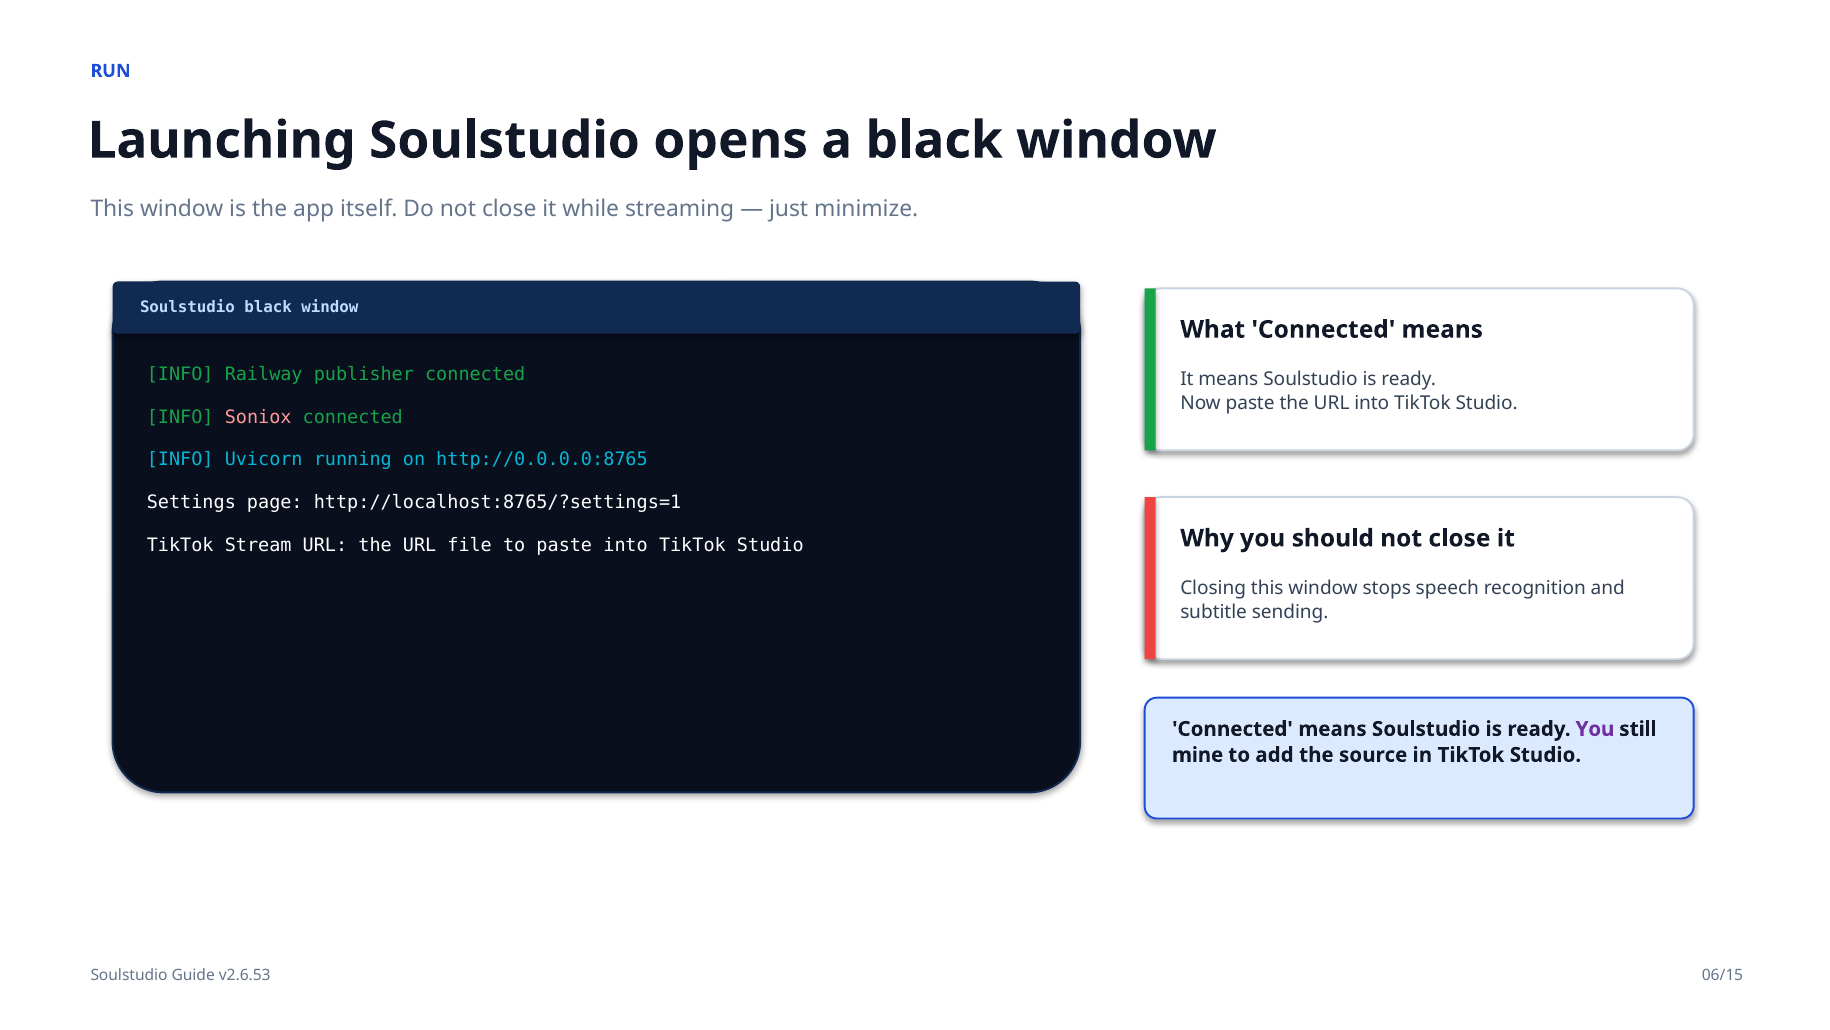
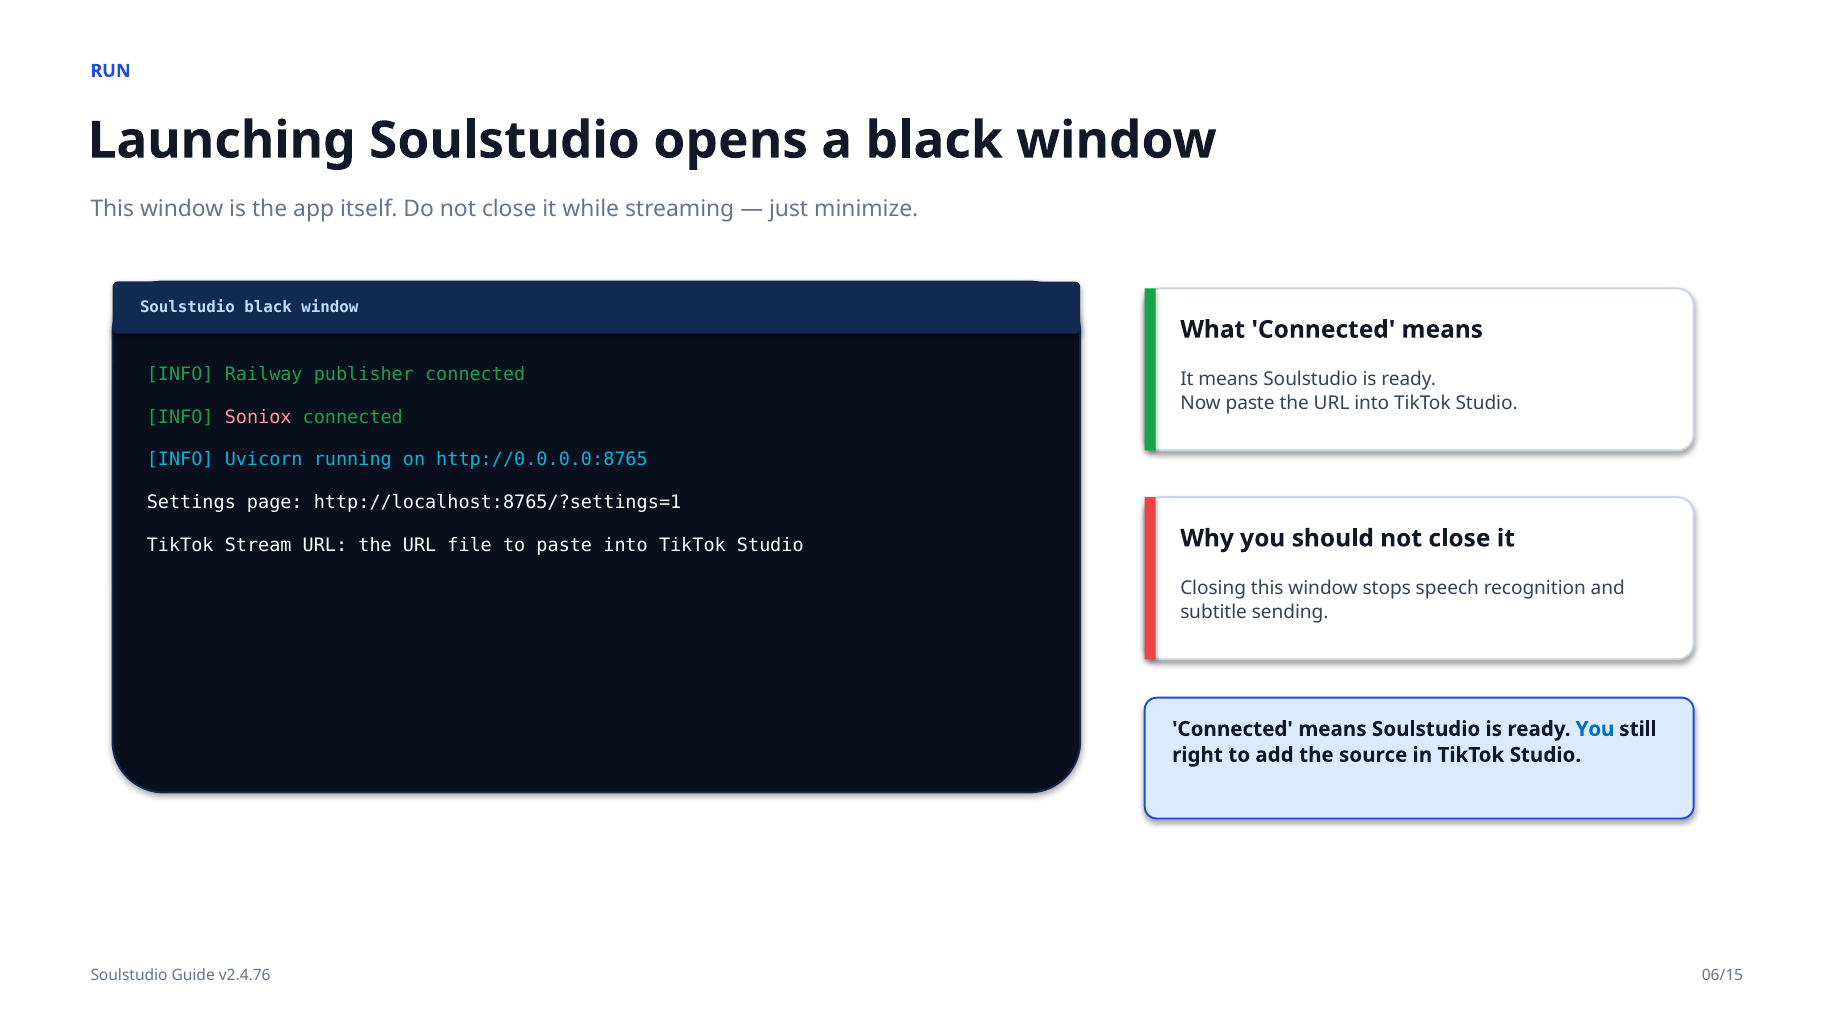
You at (1595, 729) colour: purple -> blue
mine: mine -> right
v2.6.53: v2.6.53 -> v2.4.76
